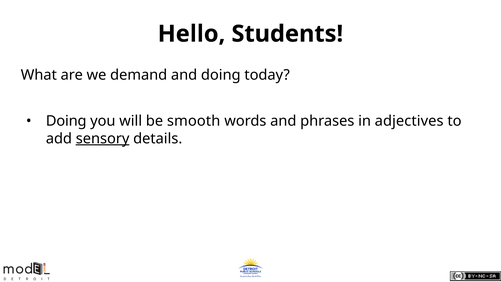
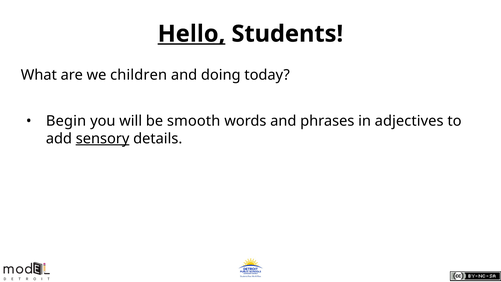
Hello underline: none -> present
demand: demand -> children
Doing at (66, 121): Doing -> Begin
